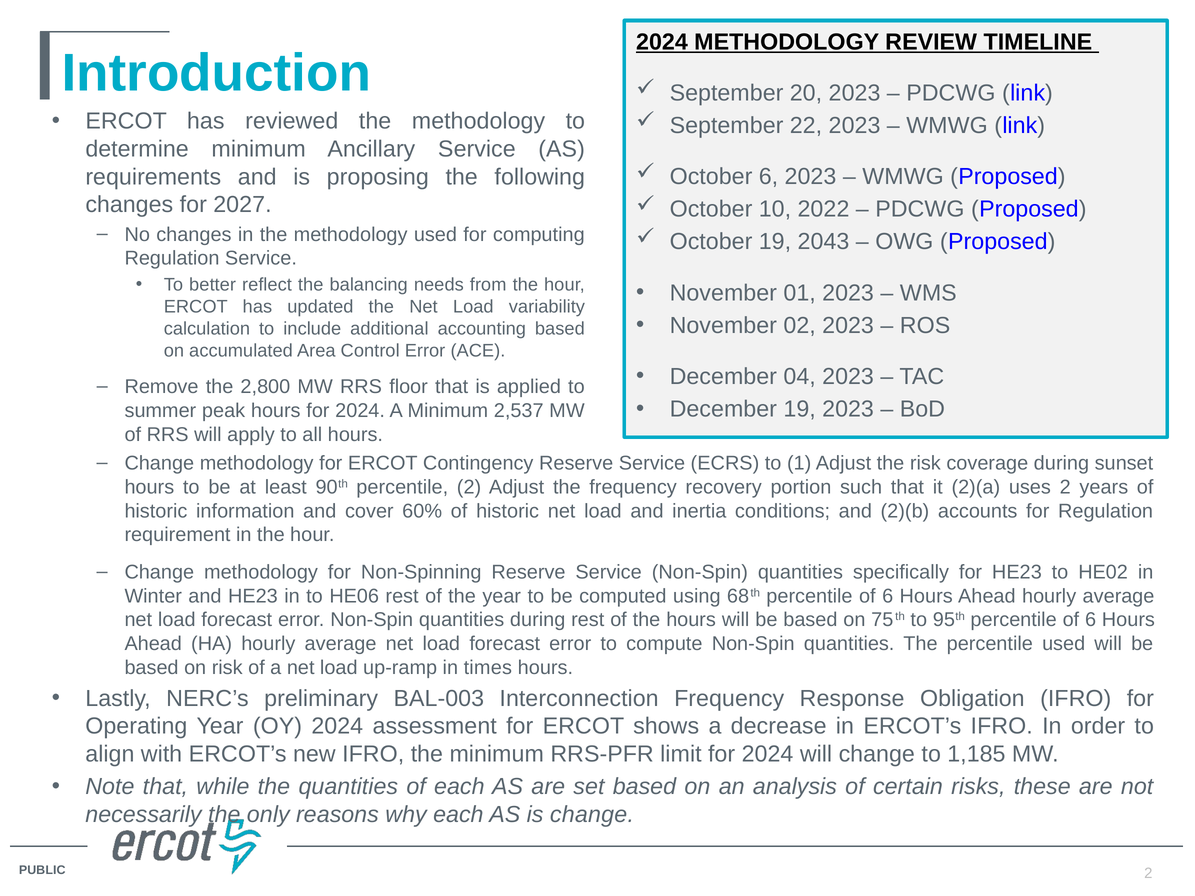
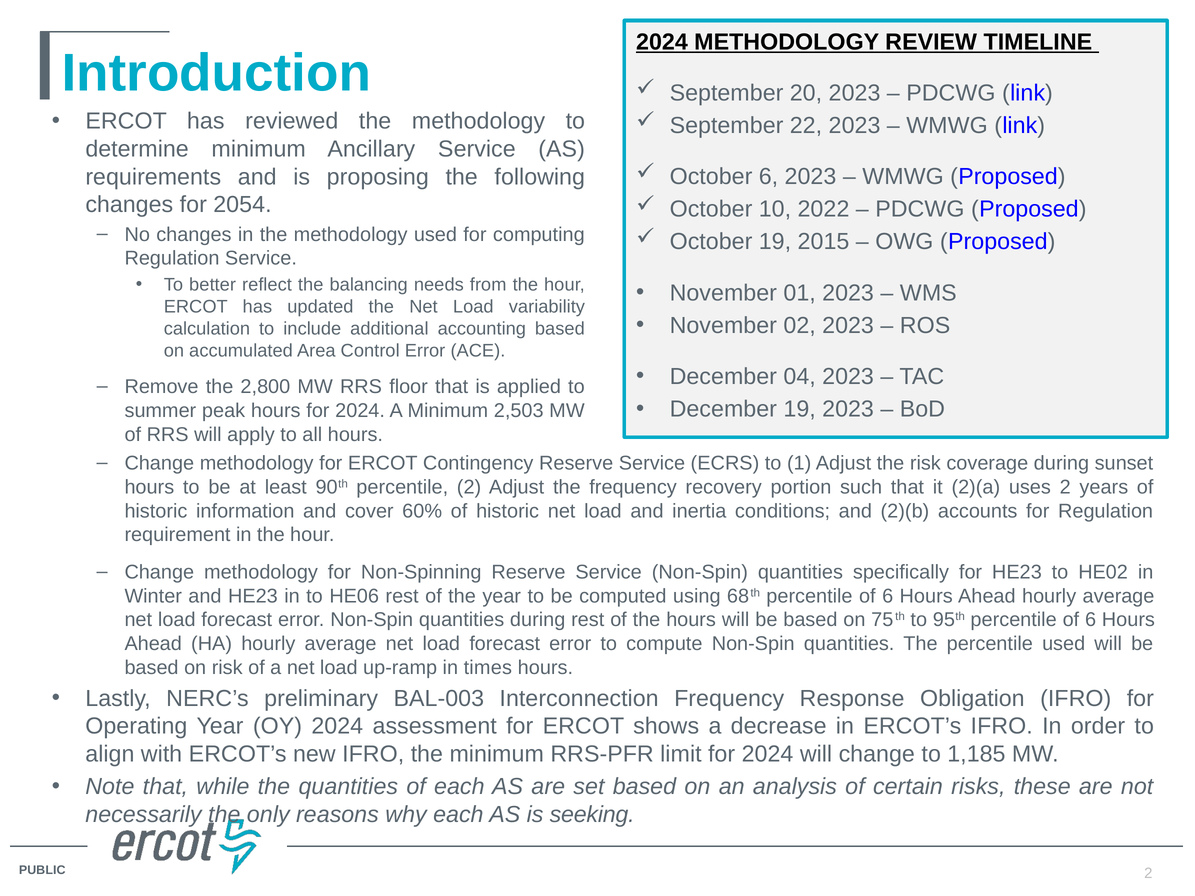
2027: 2027 -> 2054
2043: 2043 -> 2015
2,537: 2,537 -> 2,503
is change: change -> seeking
